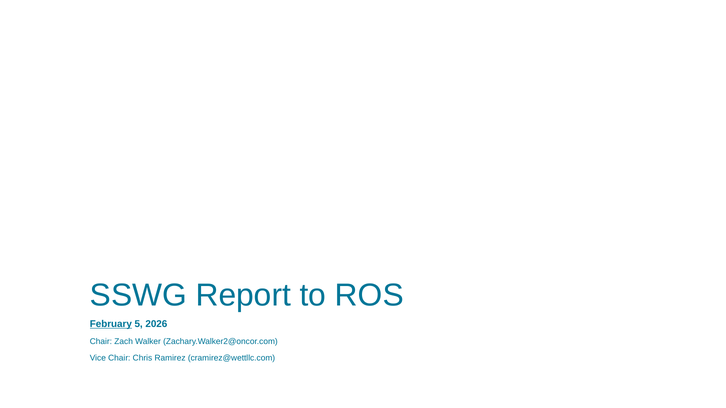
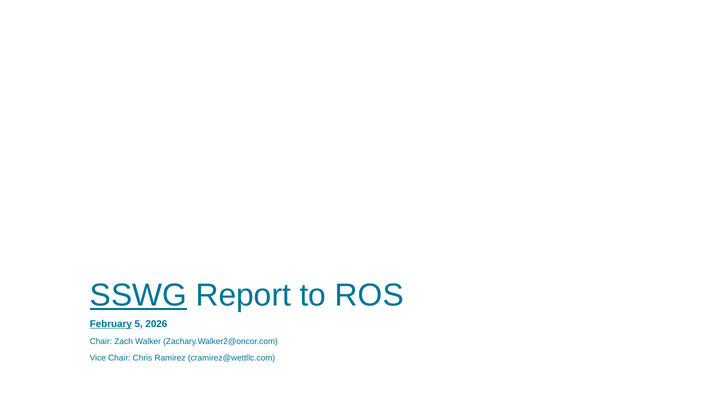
SSWG underline: none -> present
